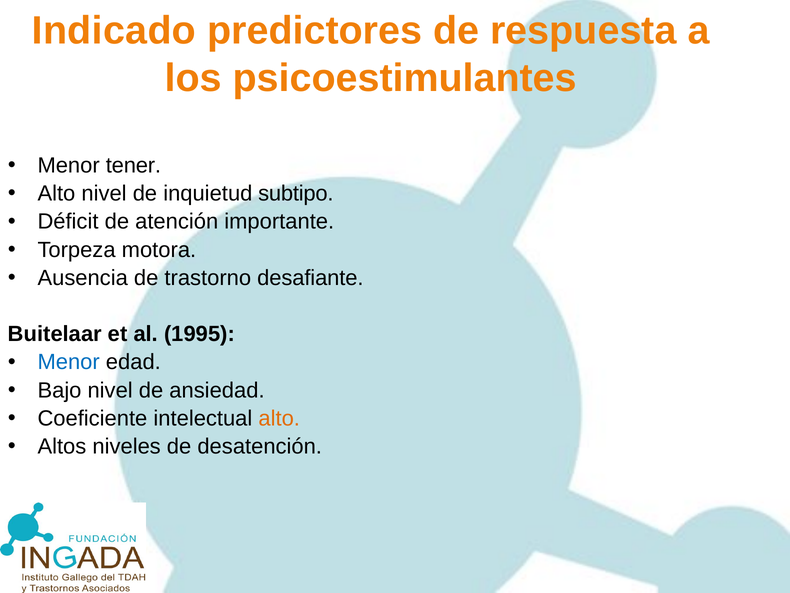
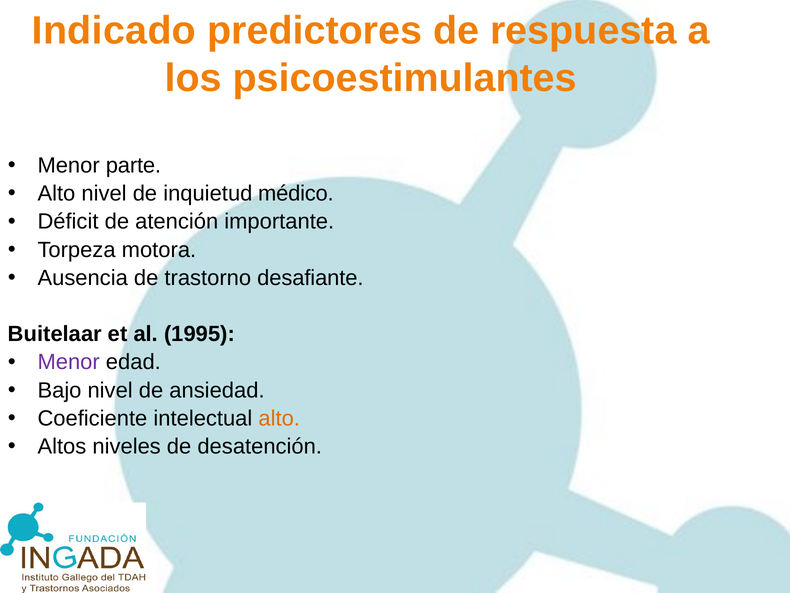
tener: tener -> parte
subtipo: subtipo -> médico
Menor at (69, 362) colour: blue -> purple
